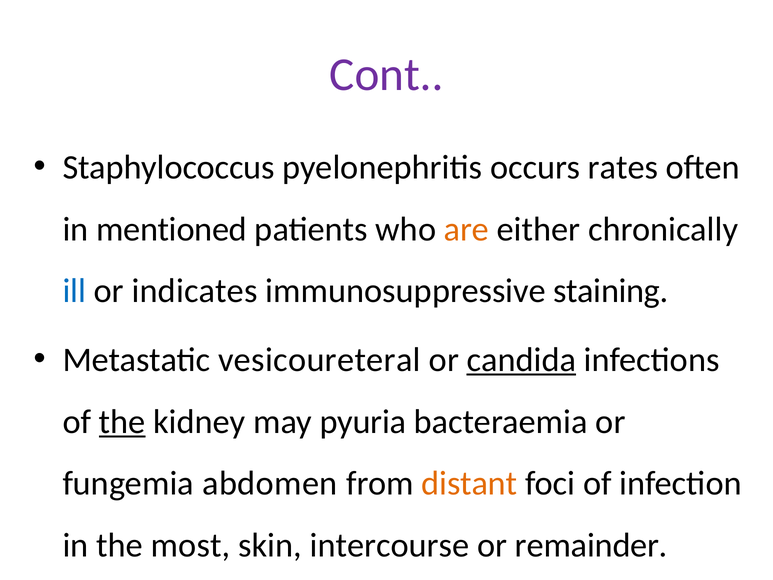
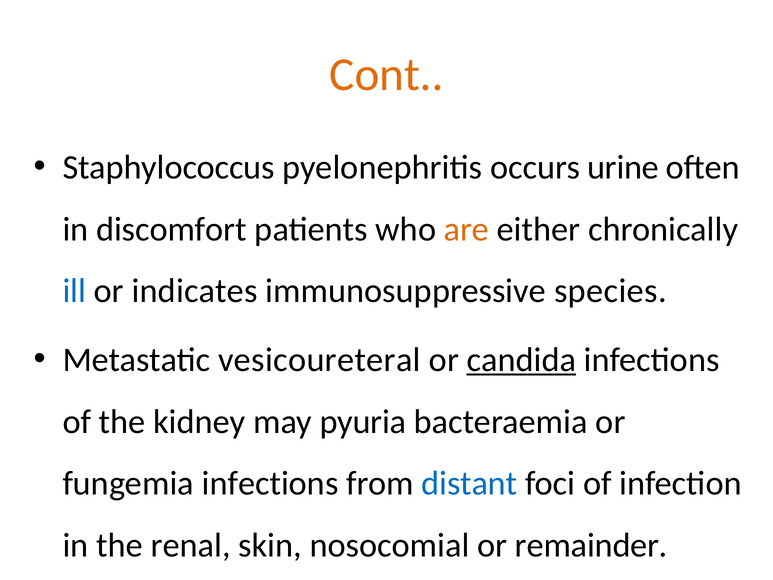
Cont colour: purple -> orange
rates: rates -> urine
mentioned: mentioned -> discomfort
staining: staining -> species
the at (122, 422) underline: present -> none
fungemia abdomen: abdomen -> infections
distant colour: orange -> blue
most: most -> renal
intercourse: intercourse -> nosocomial
